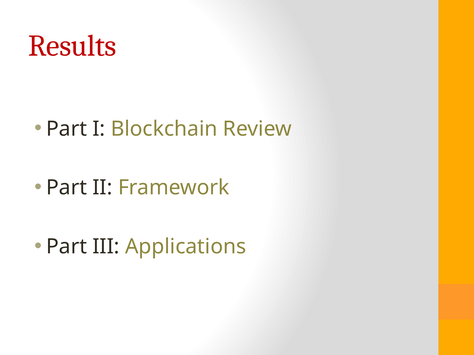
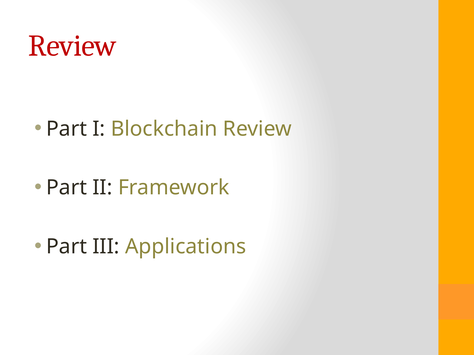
Results at (72, 46): Results -> Review
